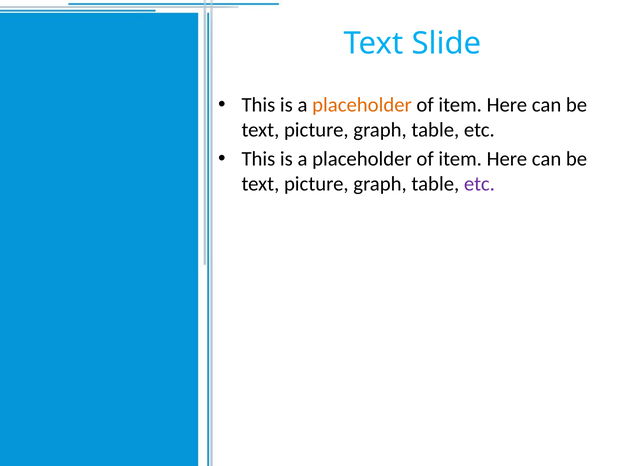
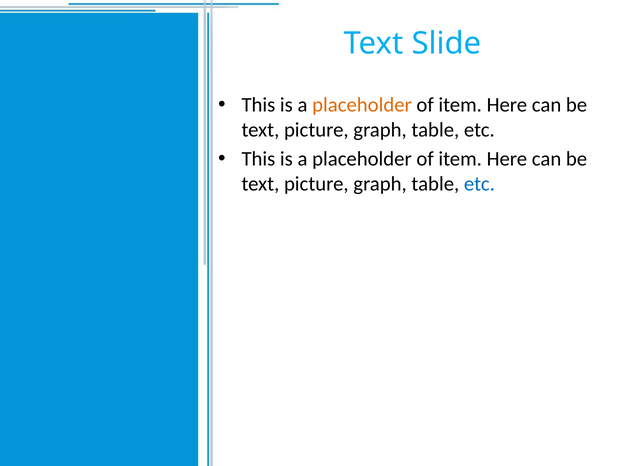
etc at (479, 184) colour: purple -> blue
